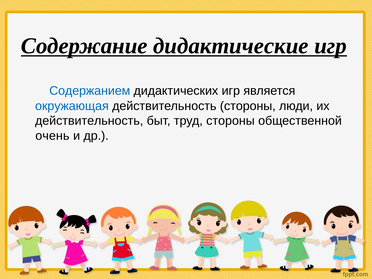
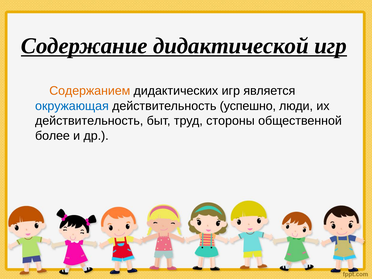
дидактические: дидактические -> дидактической
Содержанием colour: blue -> orange
действительность стороны: стороны -> успешно
очень: очень -> более
